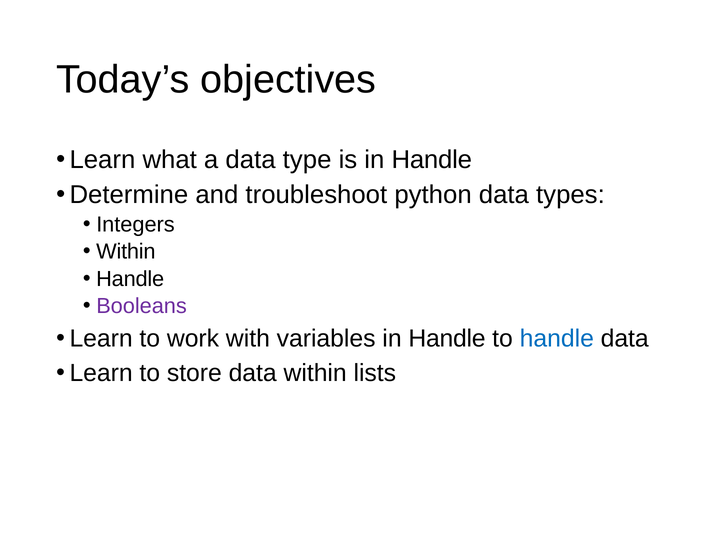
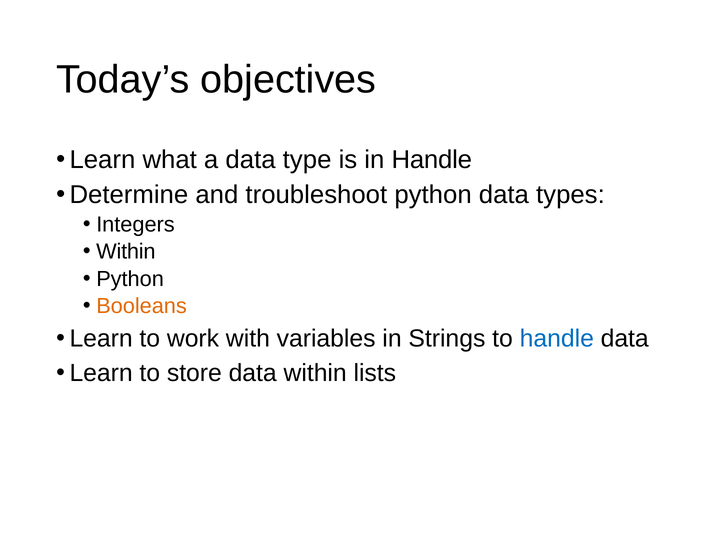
Handle at (130, 279): Handle -> Python
Booleans colour: purple -> orange
variables in Handle: Handle -> Strings
